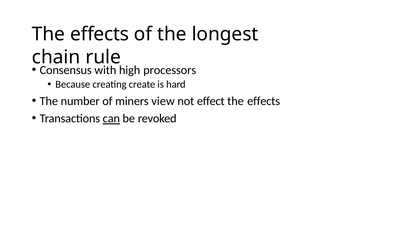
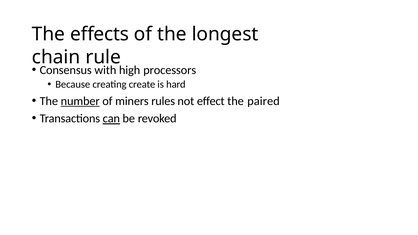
number underline: none -> present
view: view -> rules
effect the effects: effects -> paired
